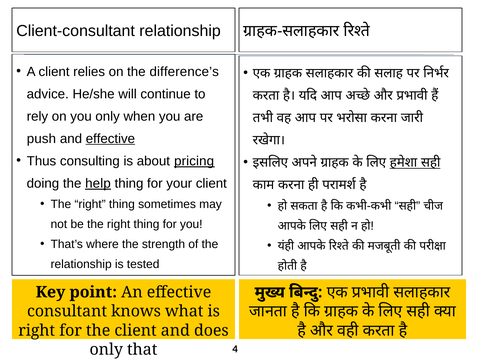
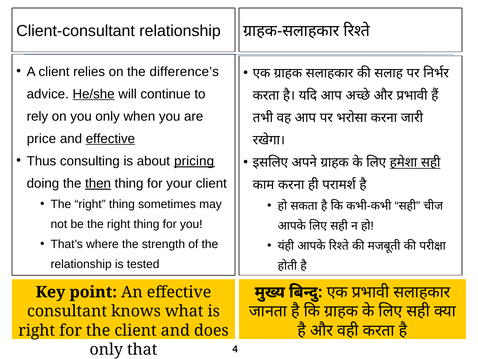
He/she underline: none -> present
push: push -> price
help: help -> then
